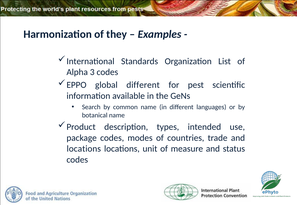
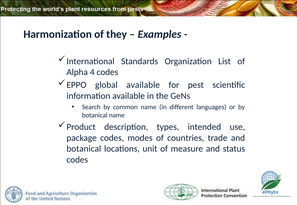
3: 3 -> 4
global different: different -> available
locations at (84, 149): locations -> botanical
